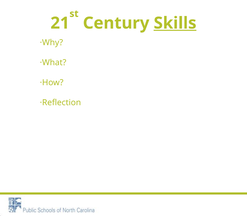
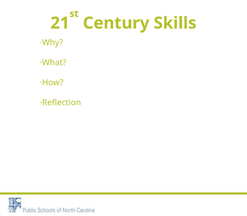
Skills underline: present -> none
